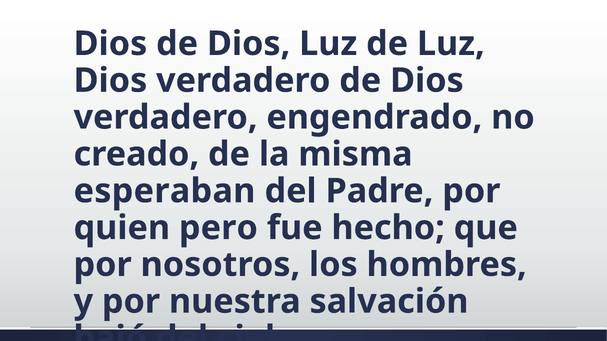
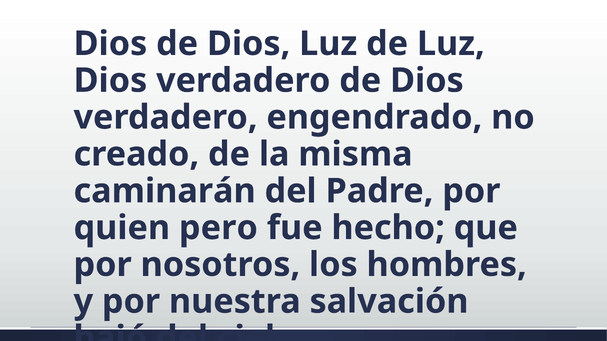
esperaban: esperaban -> caminarán
